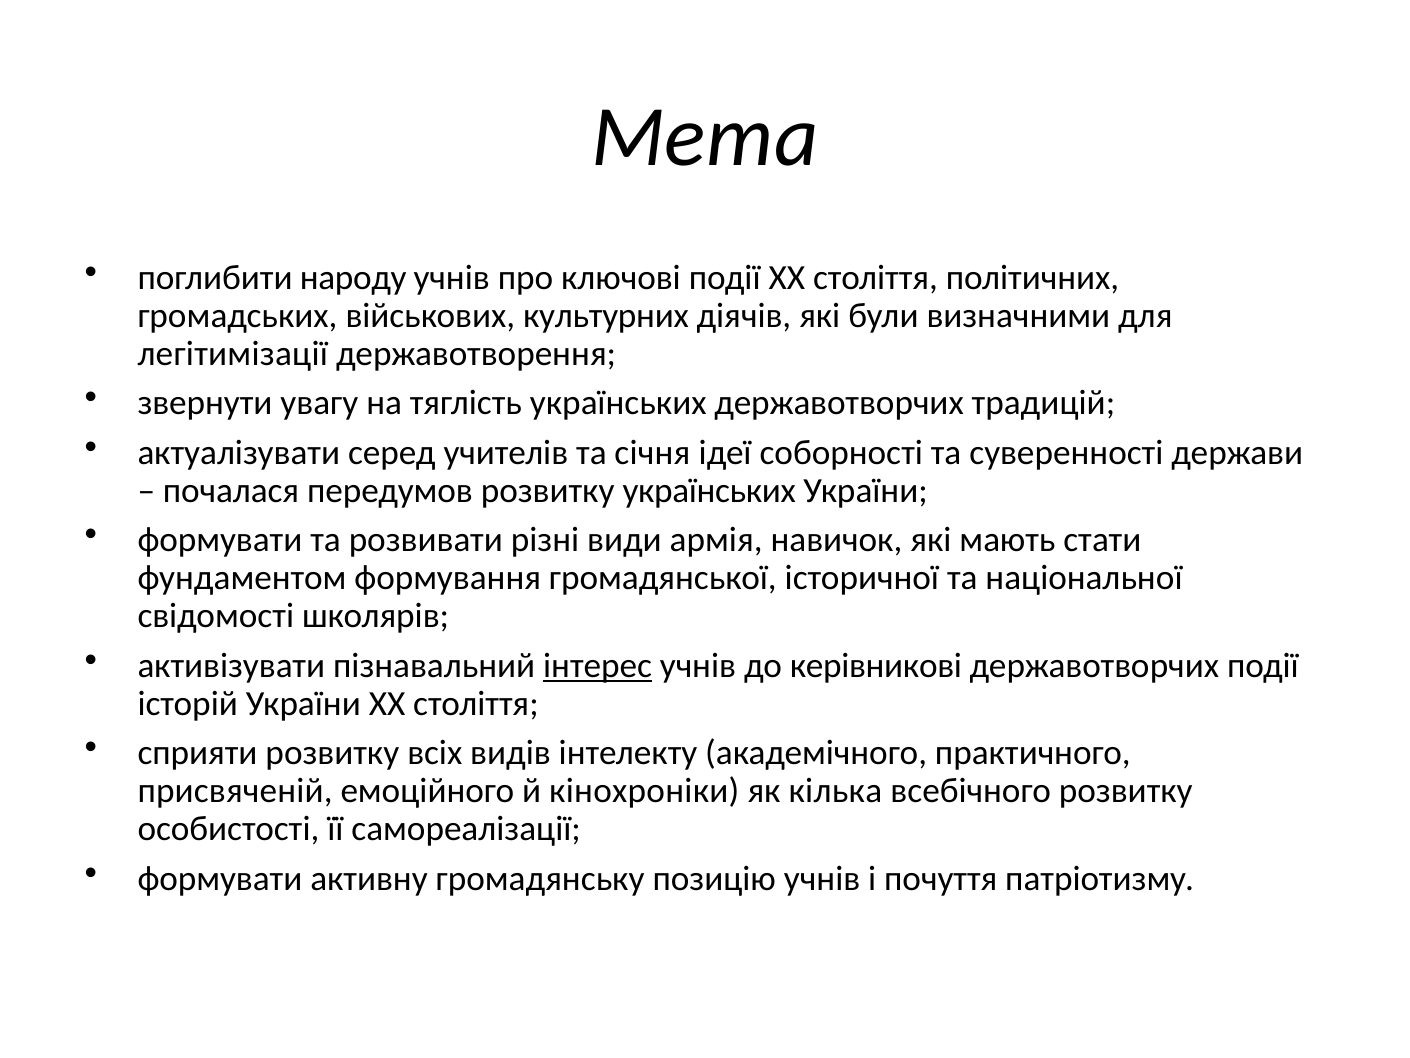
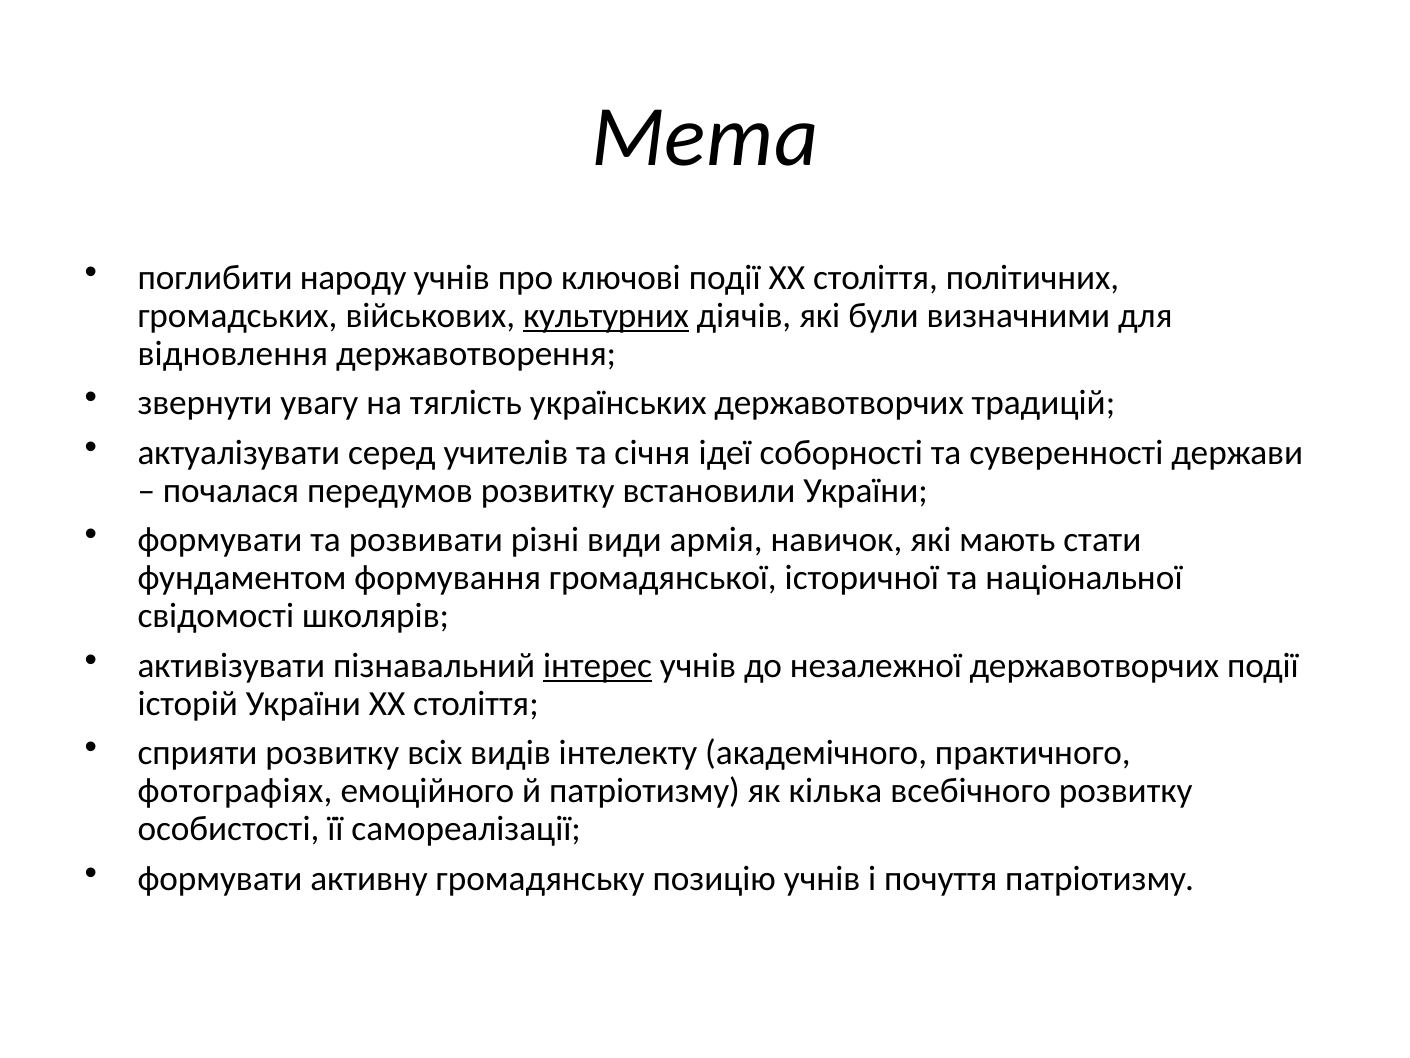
культурних underline: none -> present
легітимізації: легітимізації -> відновлення
розвитку українських: українських -> встановили
керівникові: керівникові -> незалежної
присвяченій: присвяченій -> фотографіях
й кінохроніки: кінохроніки -> патріотизму
